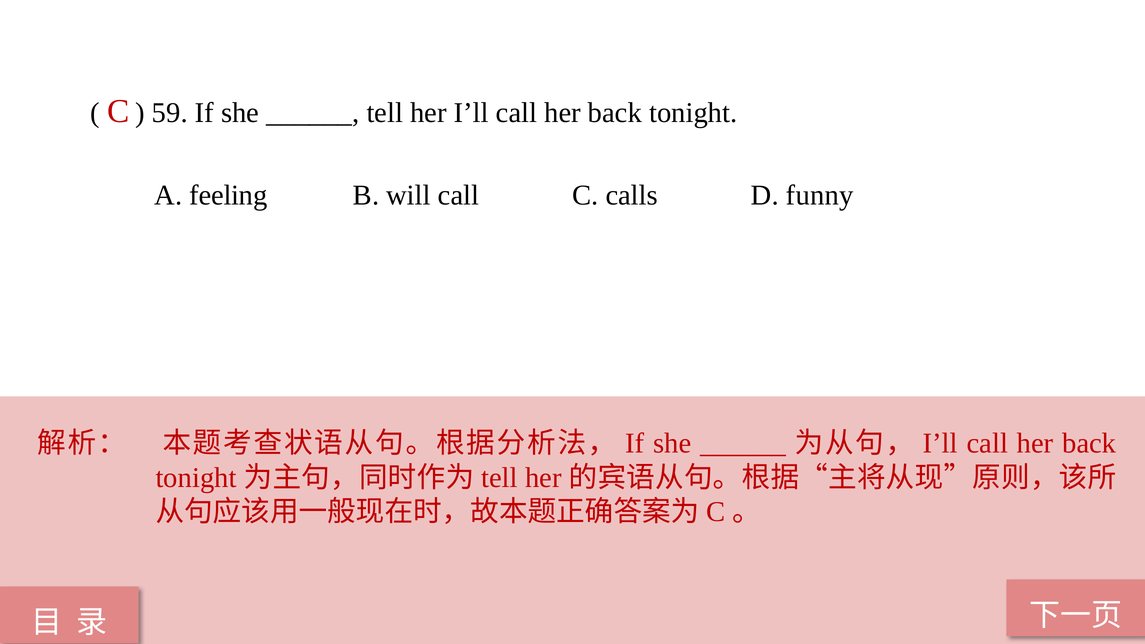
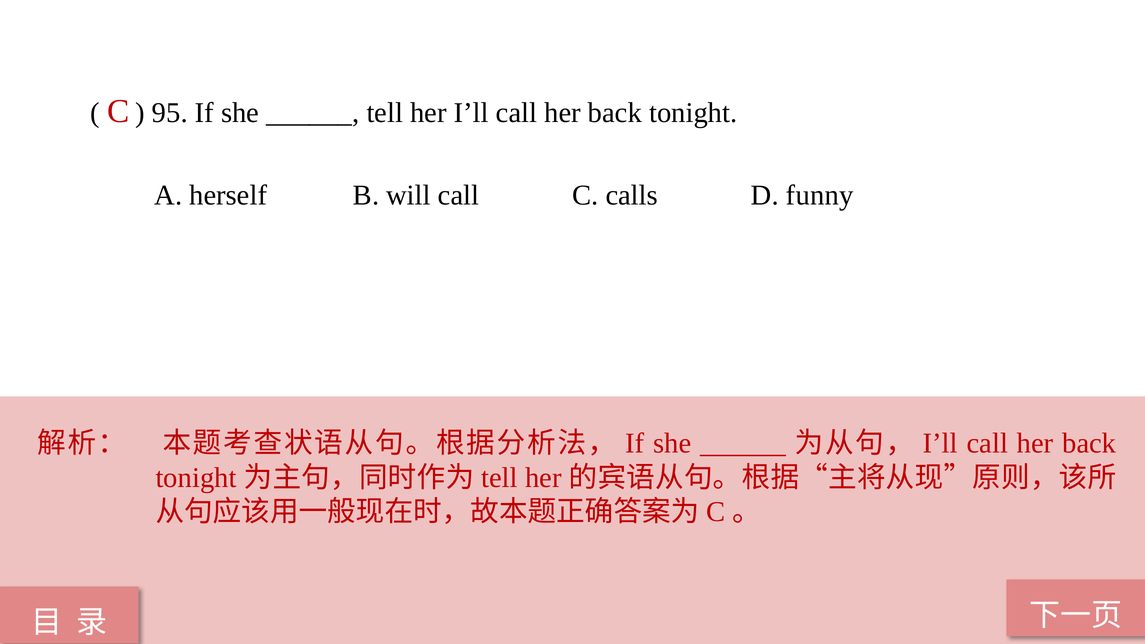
59: 59 -> 95
feeling: feeling -> herself
